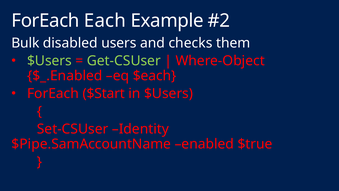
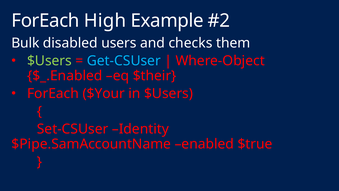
Each: Each -> High
Get-CSUser colour: light green -> light blue
$each: $each -> $their
$Start: $Start -> $Your
